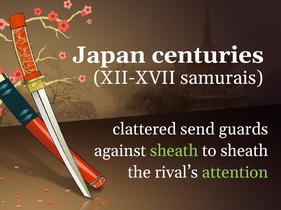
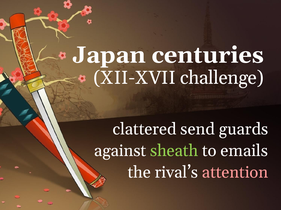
samurais: samurais -> challenge
to sheath: sheath -> emails
attention colour: light green -> pink
